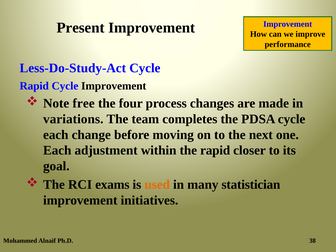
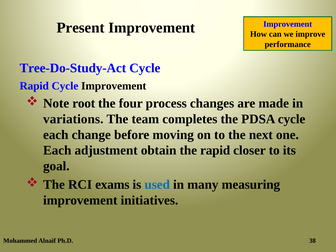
Less-Do-Study-Act: Less-Do-Study-Act -> Tree-Do-Study-Act
free: free -> root
within: within -> obtain
used colour: orange -> blue
statistician: statistician -> measuring
